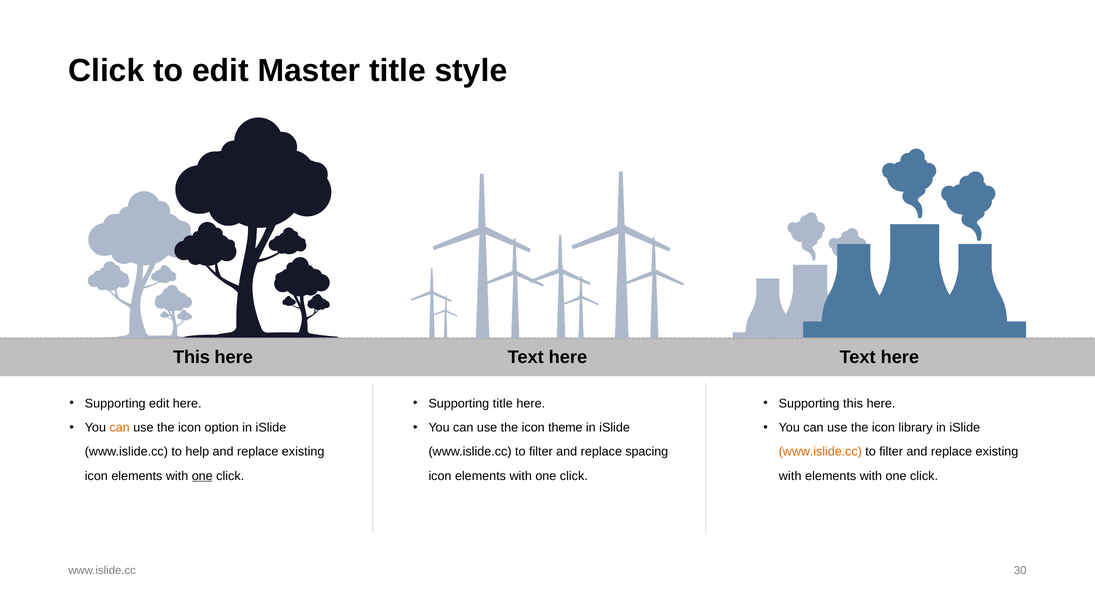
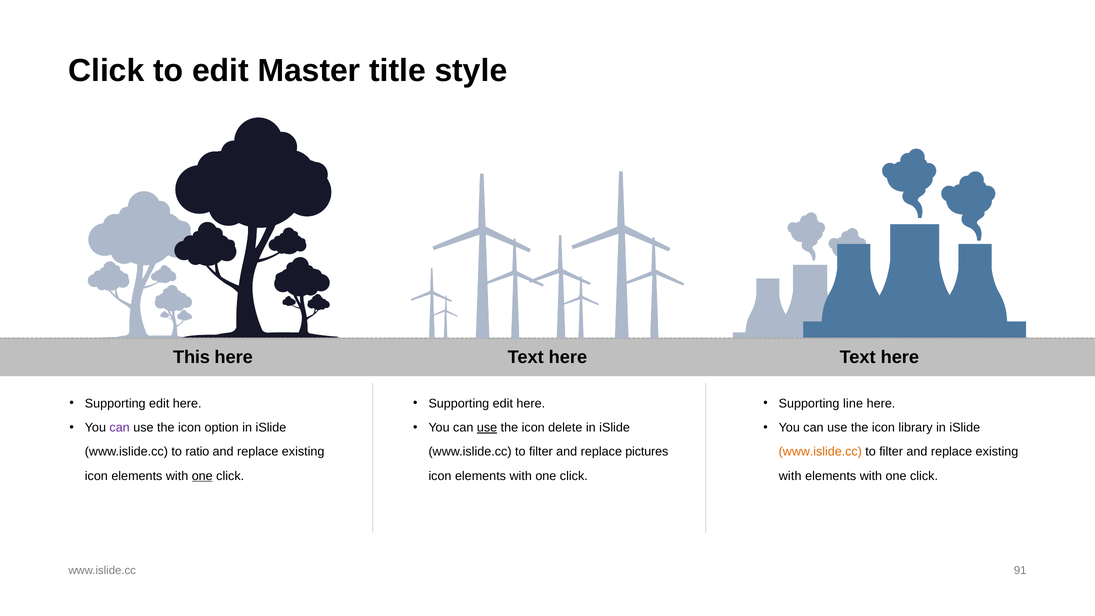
title at (503, 403): title -> edit
Supporting this: this -> line
can at (120, 428) colour: orange -> purple
use at (487, 428) underline: none -> present
theme: theme -> delete
help: help -> ratio
spacing: spacing -> pictures
30: 30 -> 91
